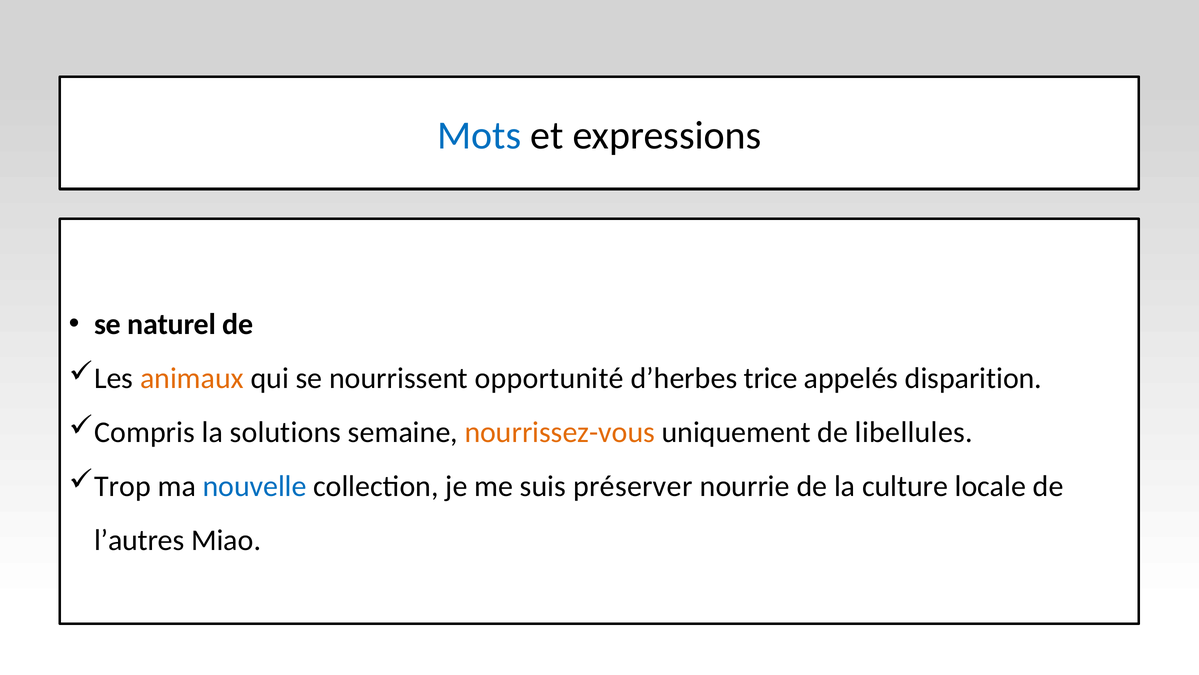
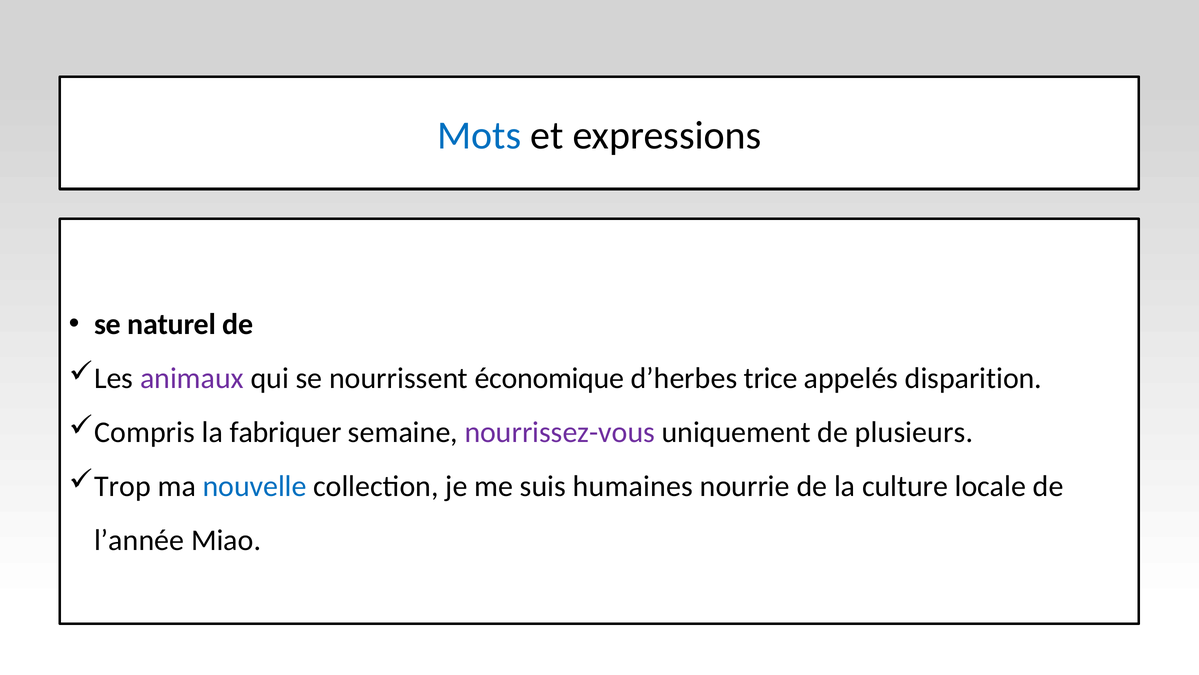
animaux colour: orange -> purple
opportunité: opportunité -> économique
solutions: solutions -> fabriquer
nourrissez-vous colour: orange -> purple
libellules: libellules -> plusieurs
préserver: préserver -> humaines
l’autres: l’autres -> l’année
